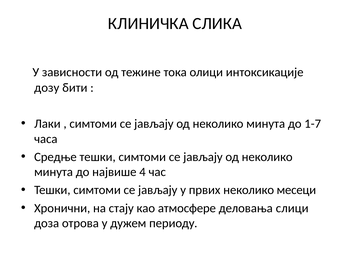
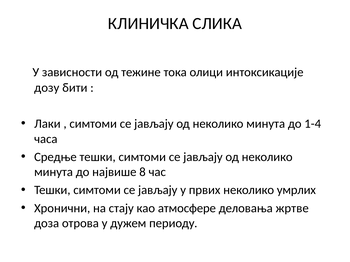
1-7: 1-7 -> 1-4
4: 4 -> 8
месеци: месеци -> умрлих
слици: слици -> жртве
